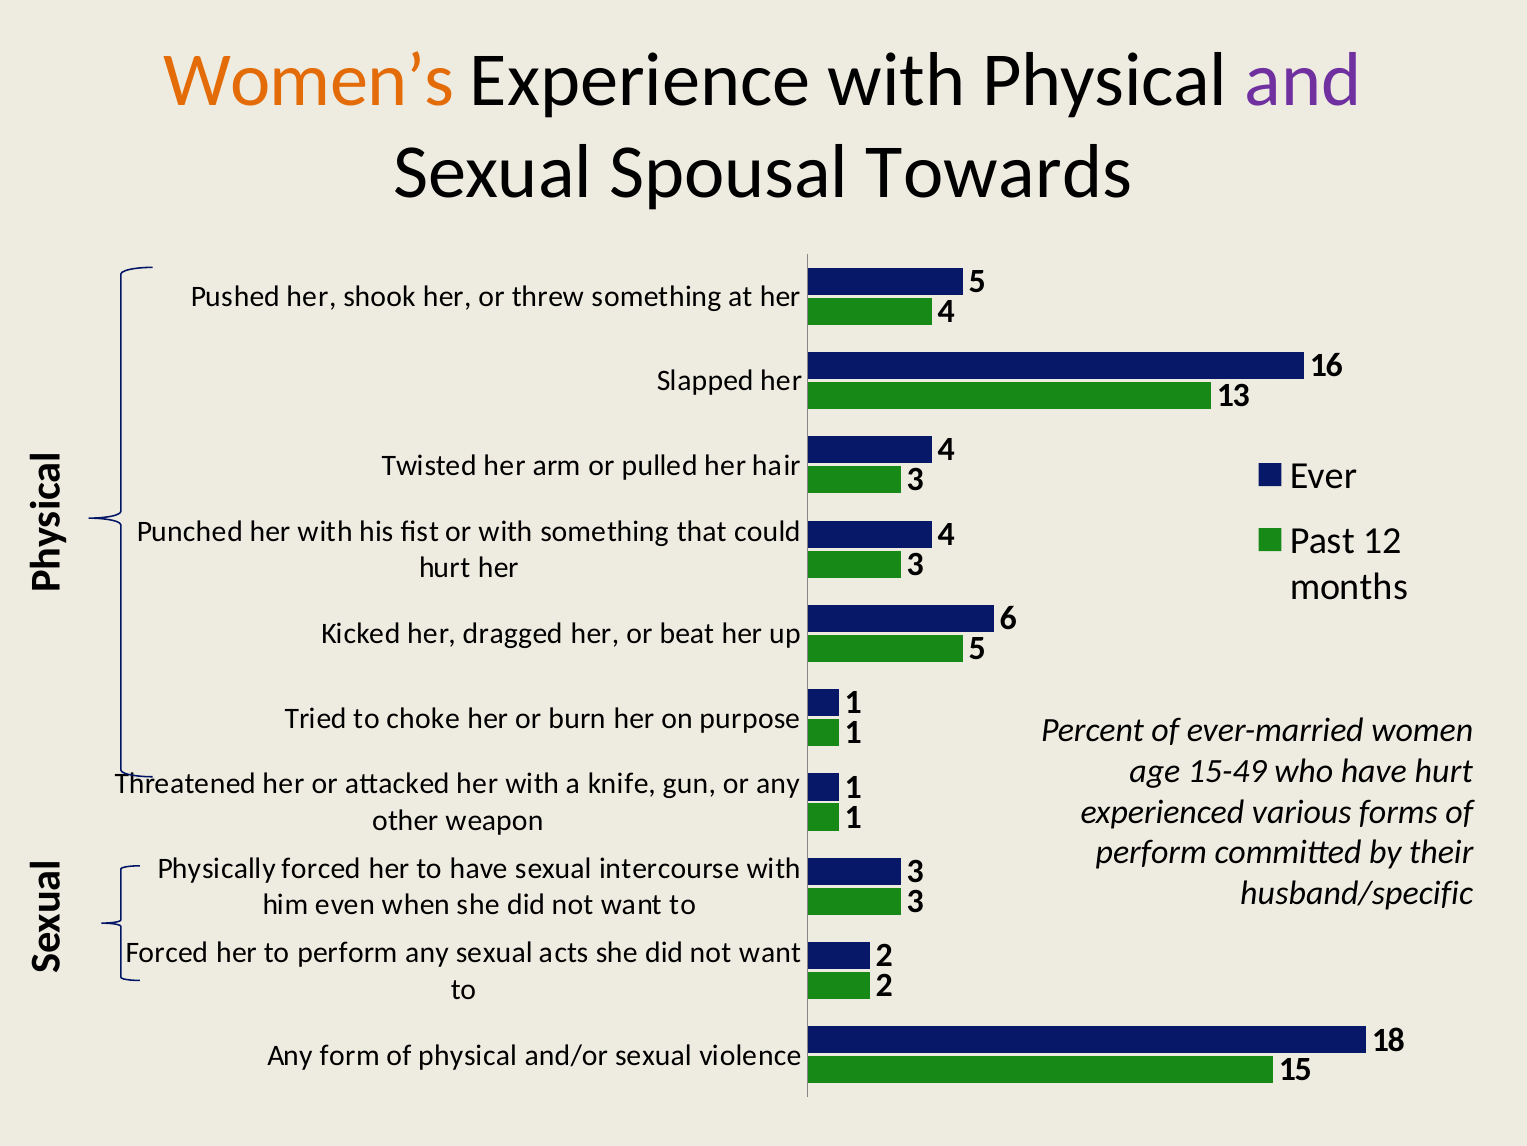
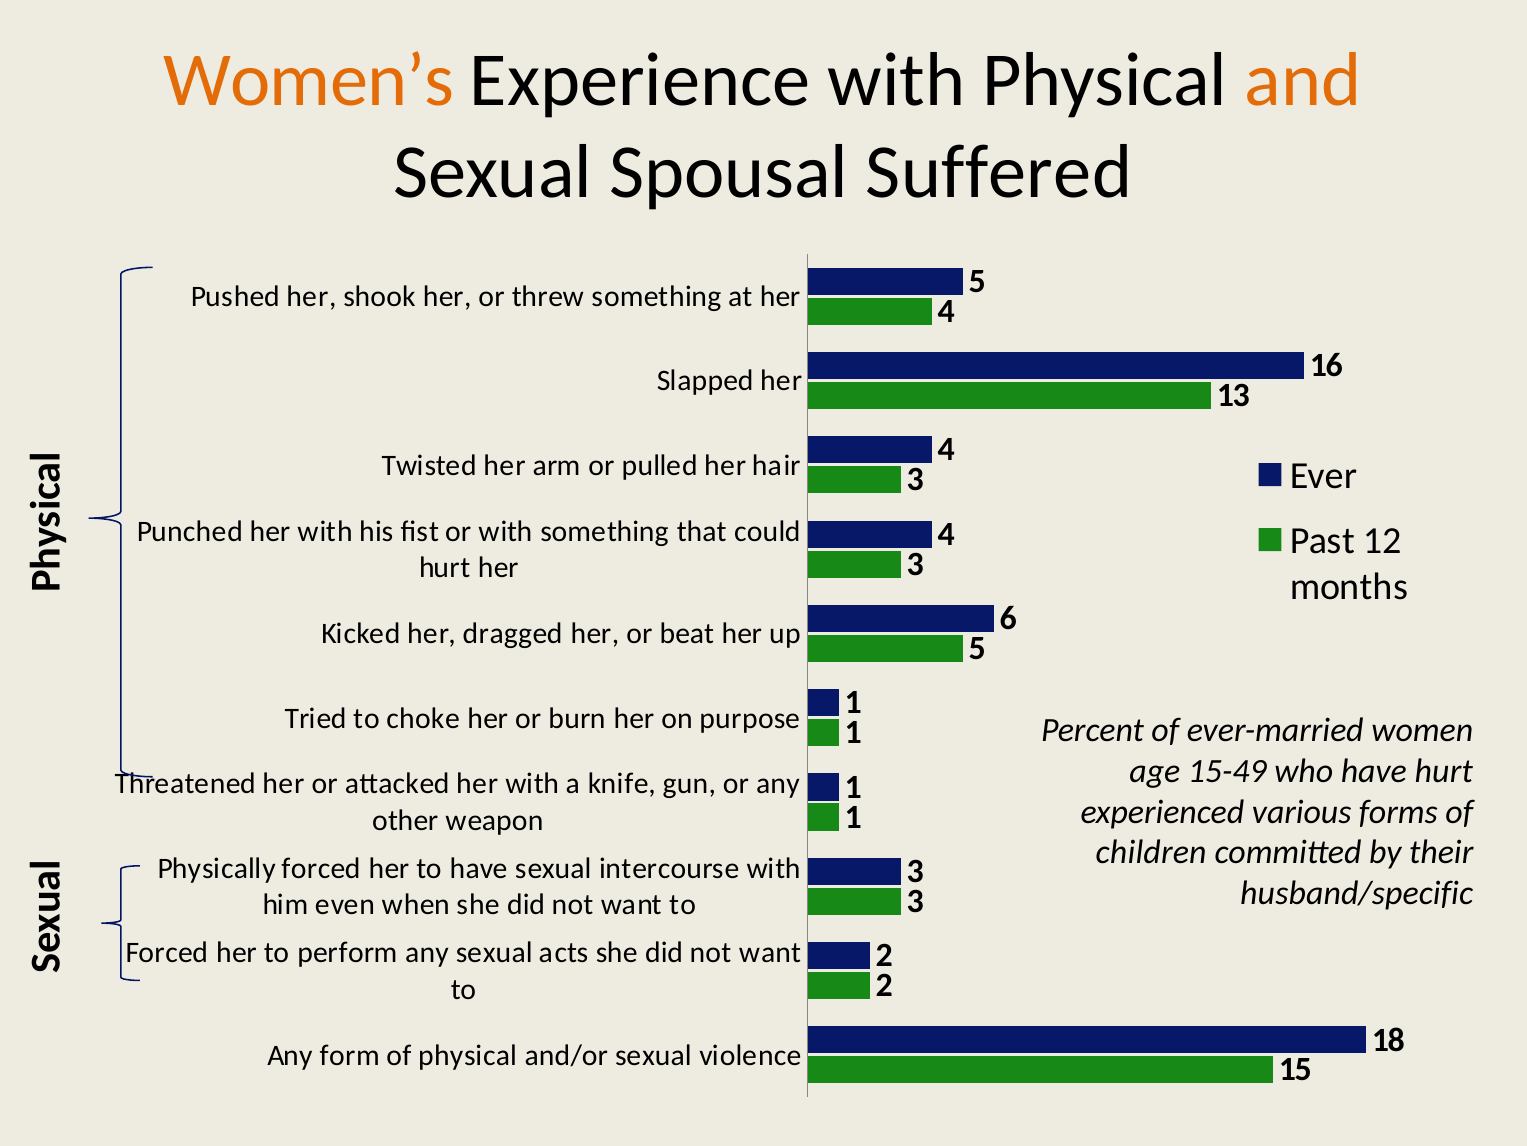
and colour: purple -> orange
Towards: Towards -> Suffered
perform at (1151, 852): perform -> children
